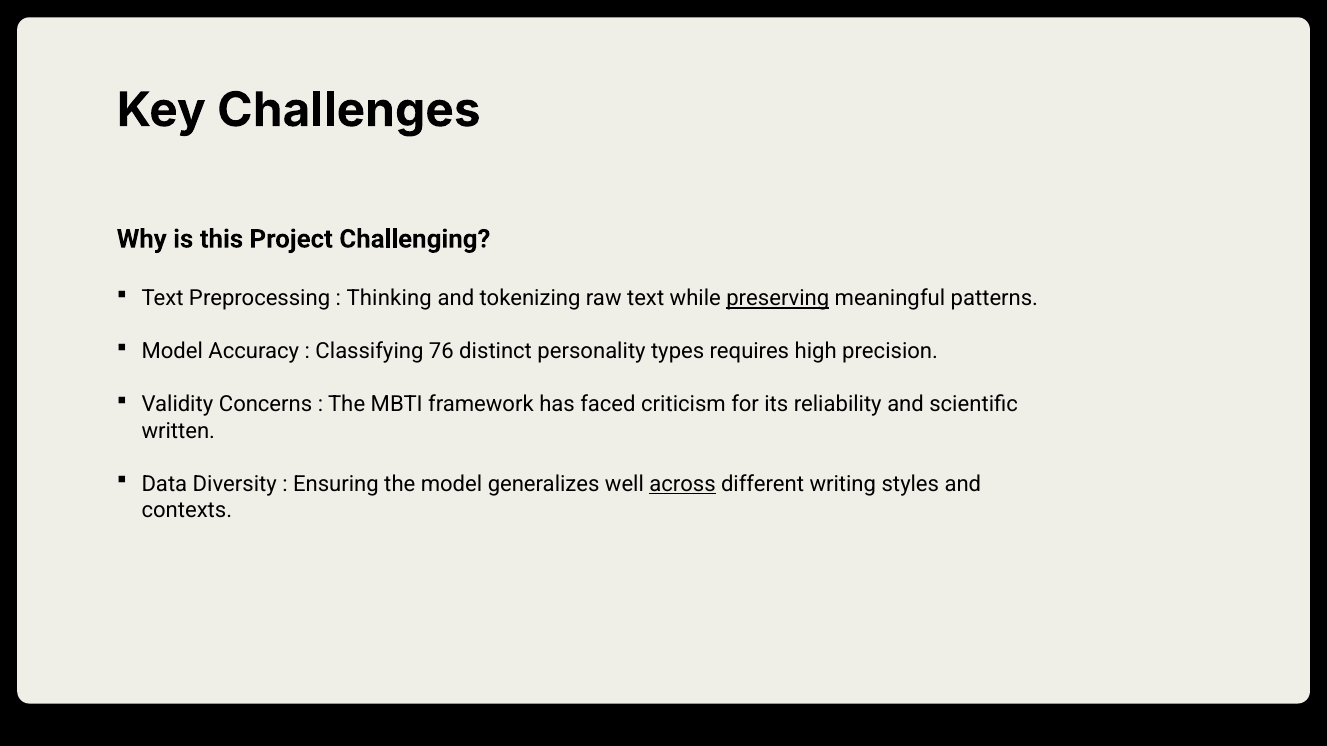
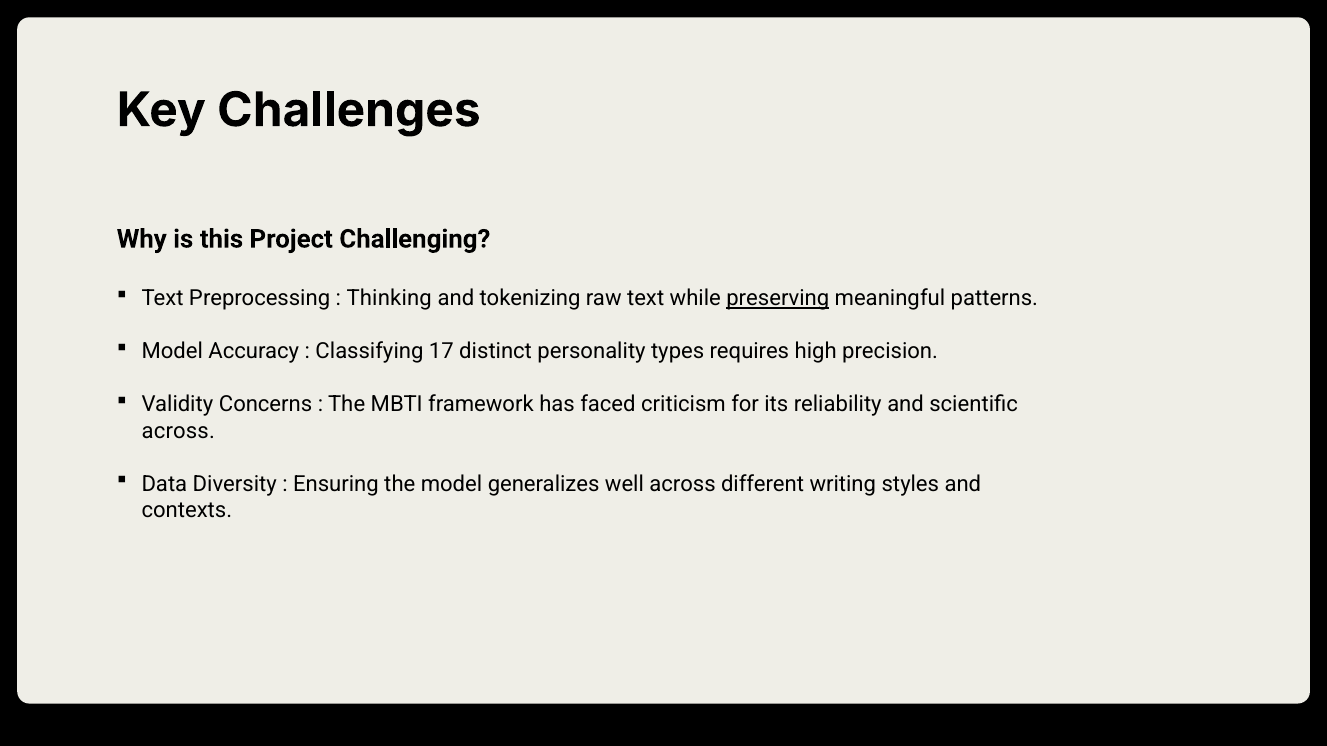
76: 76 -> 17
written at (178, 431): written -> across
across at (683, 484) underline: present -> none
